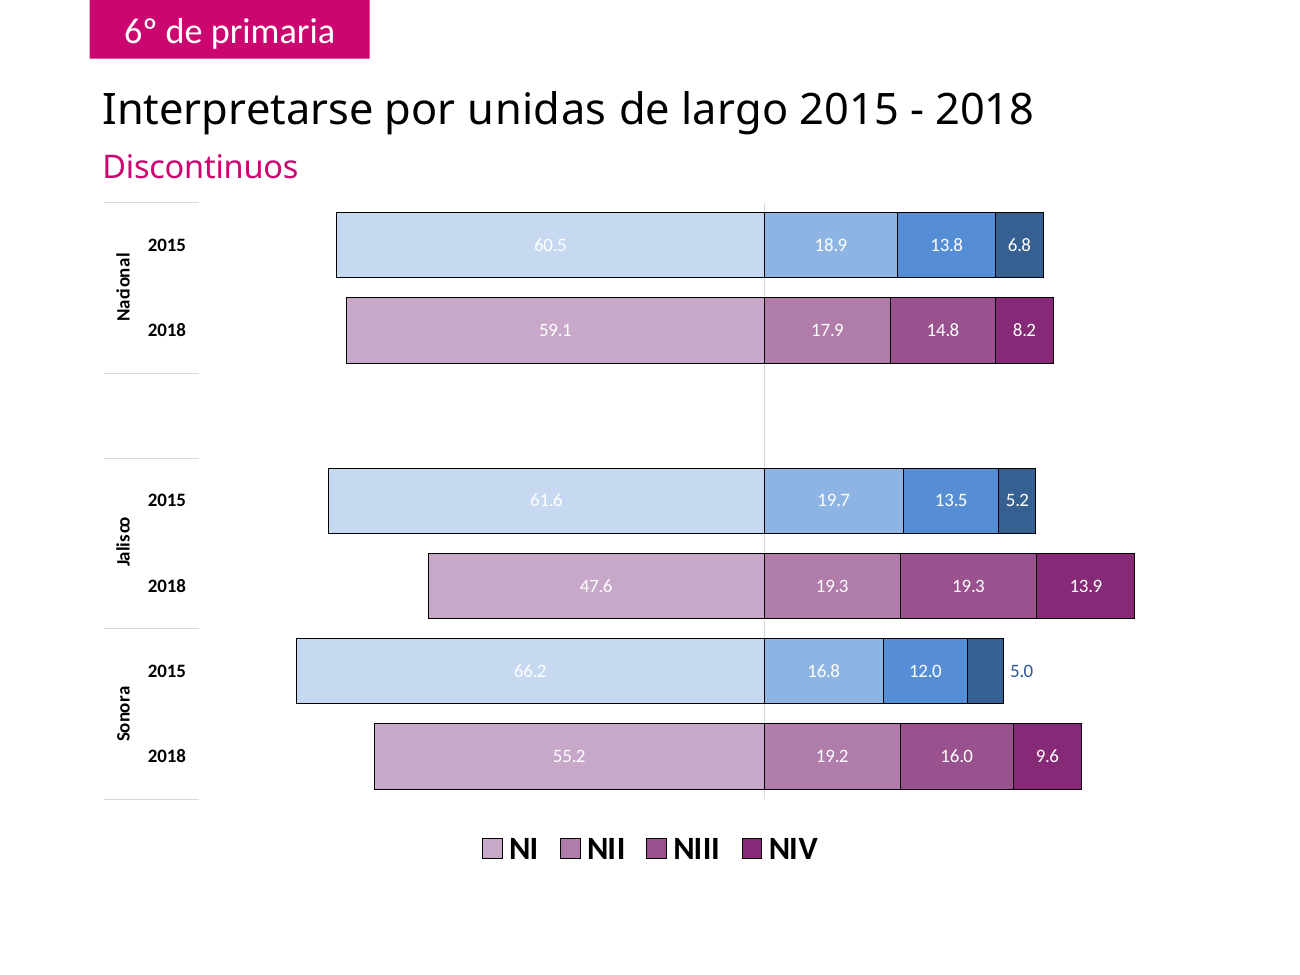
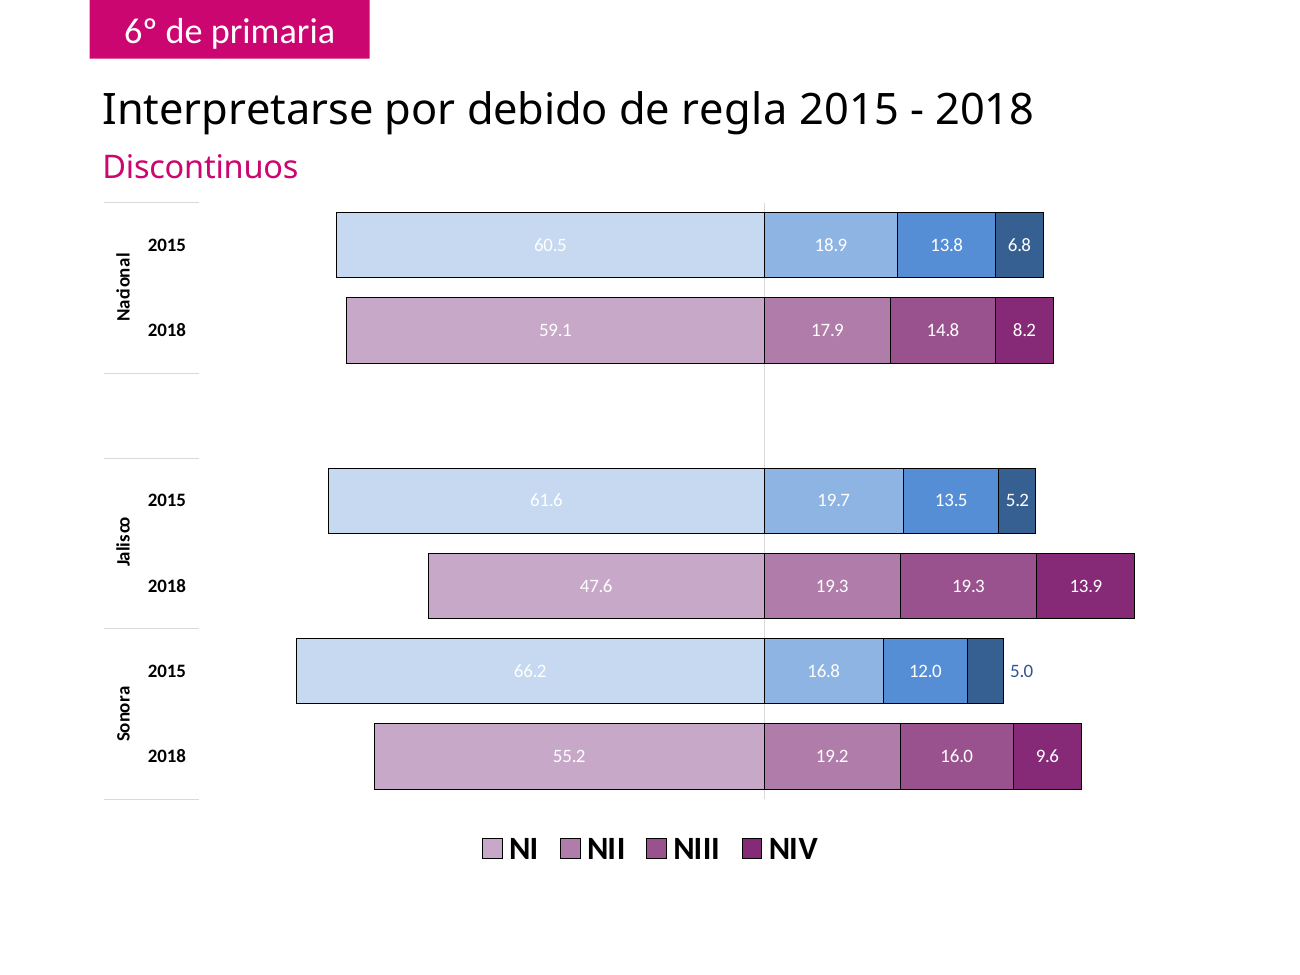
unidas: unidas -> debido
largo: largo -> regla
